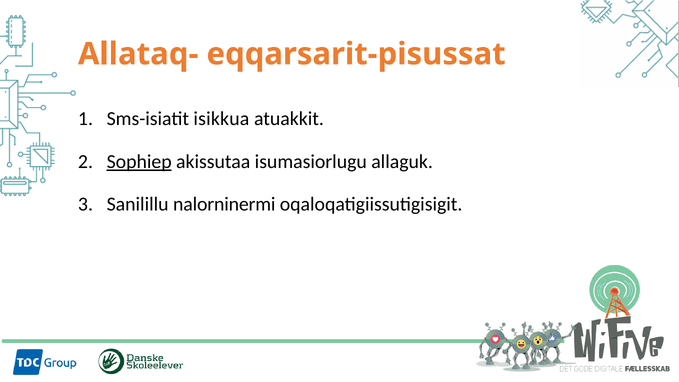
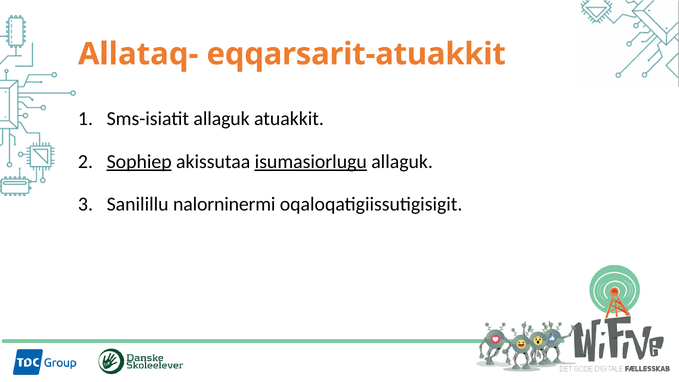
eqqarsarit-pisussat: eqqarsarit-pisussat -> eqqarsarit-atuakkit
Sms-isiatit isikkua: isikkua -> allaguk
isumasiorlugu underline: none -> present
